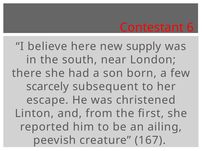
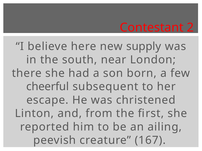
6: 6 -> 2
scarcely: scarcely -> cheerful
